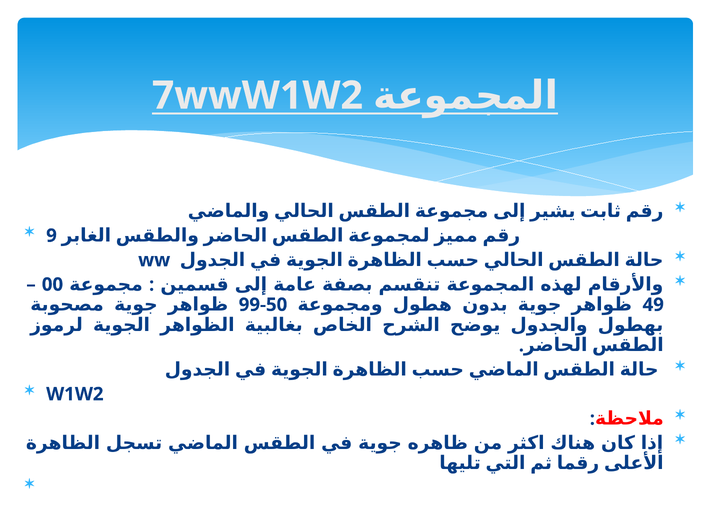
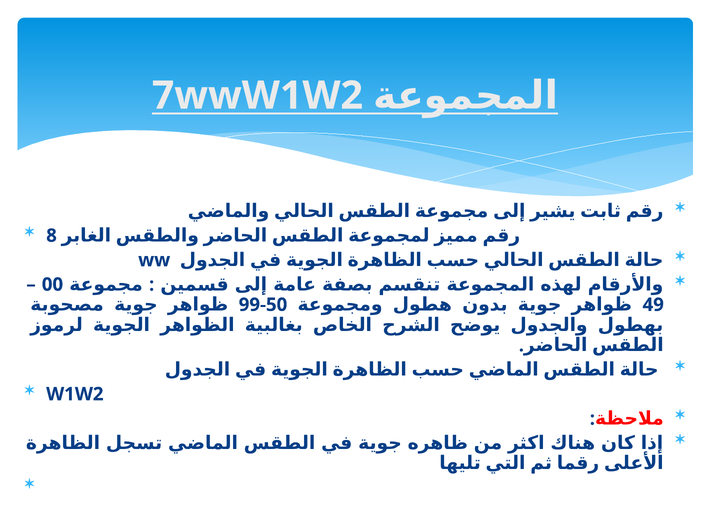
9: 9 -> 8
